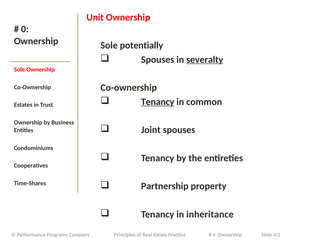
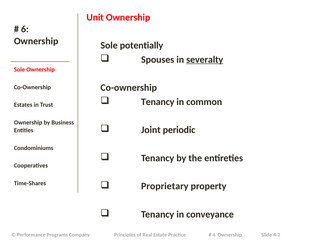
0: 0 -> 6
Tenancy at (158, 102) underline: present -> none
Joint spouses: spouses -> periodic
Partnership: Partnership -> Proprietary
inheritance: inheritance -> conveyance
